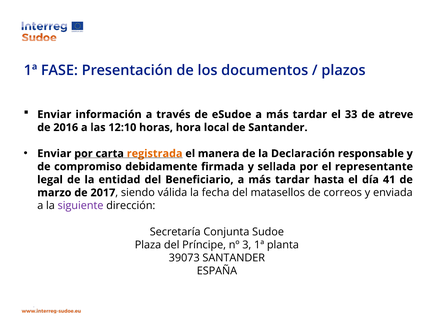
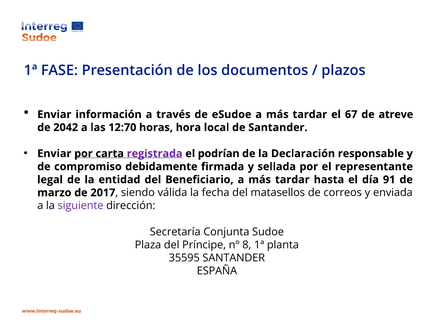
33: 33 -> 67
2016: 2016 -> 2042
12:10: 12:10 -> 12:70
registrada colour: orange -> purple
manera: manera -> podrían
41: 41 -> 91
3: 3 -> 8
39073: 39073 -> 35595
